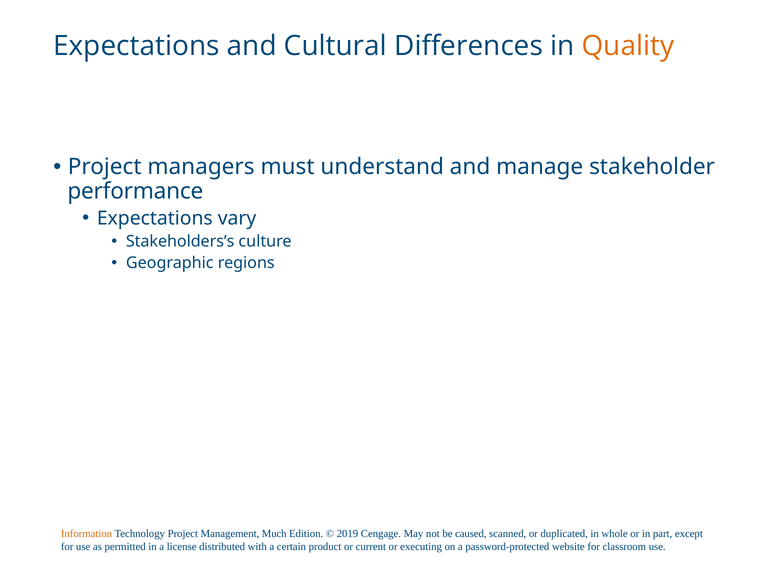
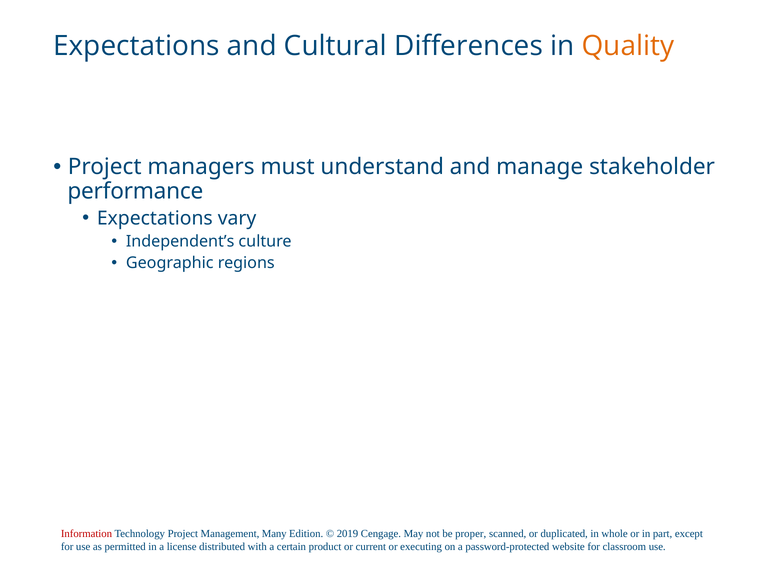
Stakeholders’s: Stakeholders’s -> Independent’s
Information colour: orange -> red
Much: Much -> Many
caused: caused -> proper
